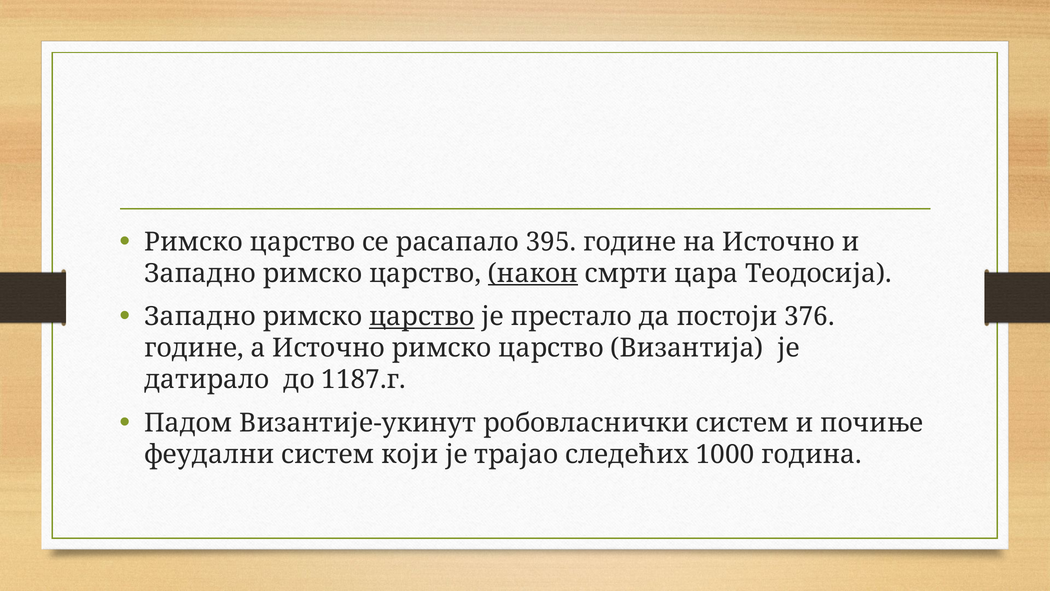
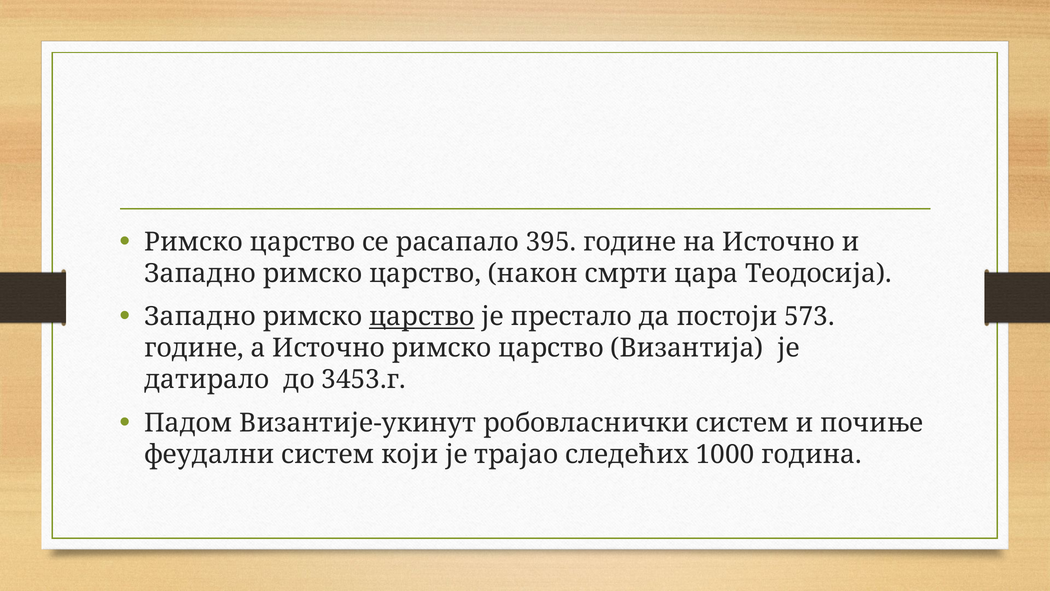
након underline: present -> none
376: 376 -> 573
1187.г: 1187.г -> 3453.г
